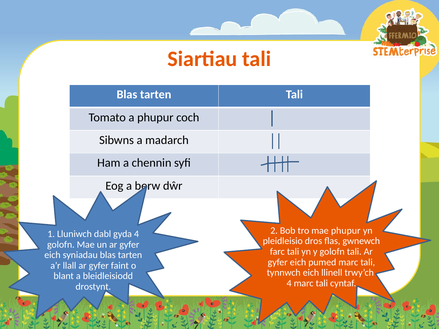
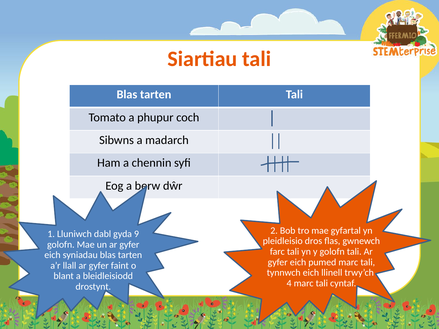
mae phupur: phupur -> gyfartal
gyda 4: 4 -> 9
